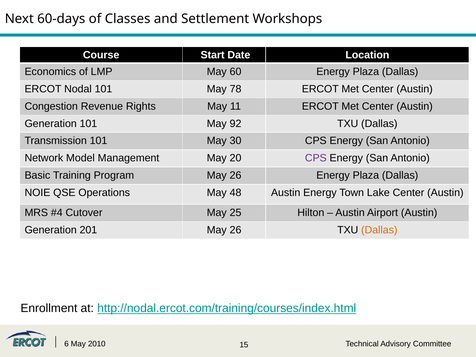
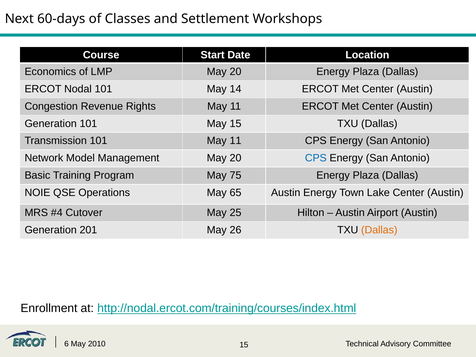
LMP May 60: 60 -> 20
78: 78 -> 14
May 92: 92 -> 15
101 May 30: 30 -> 11
CPS at (316, 158) colour: purple -> blue
Program May 26: 26 -> 75
48: 48 -> 65
